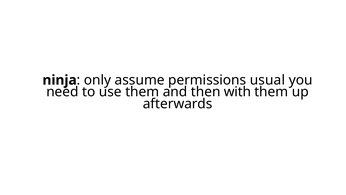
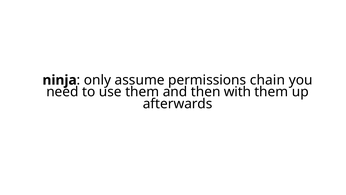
usual: usual -> chain
